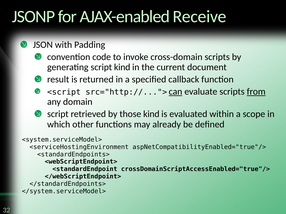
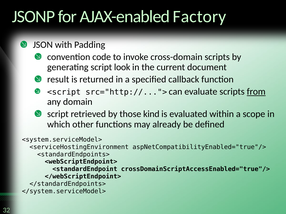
Receive: Receive -> Factory
script kind: kind -> look
can underline: present -> none
